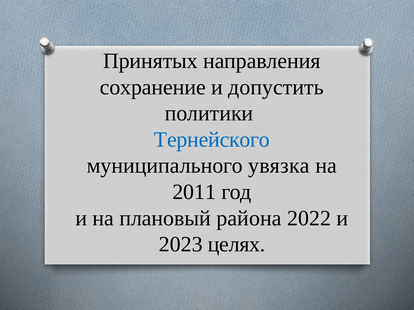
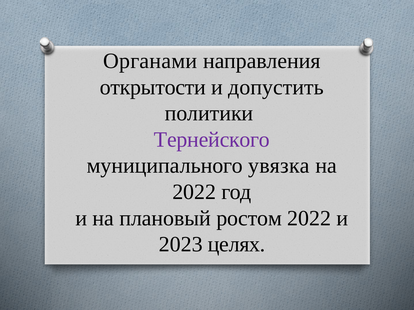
Принятых: Принятых -> Органами
сохранение: сохранение -> открытости
Тернейского colour: blue -> purple
2011 at (194, 192): 2011 -> 2022
района: района -> ростом
